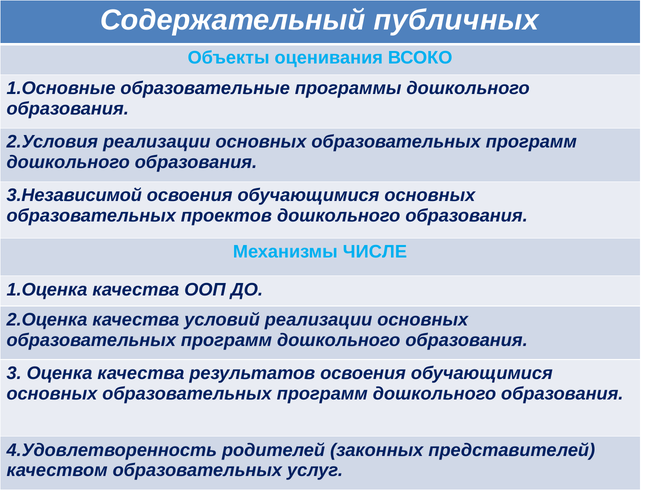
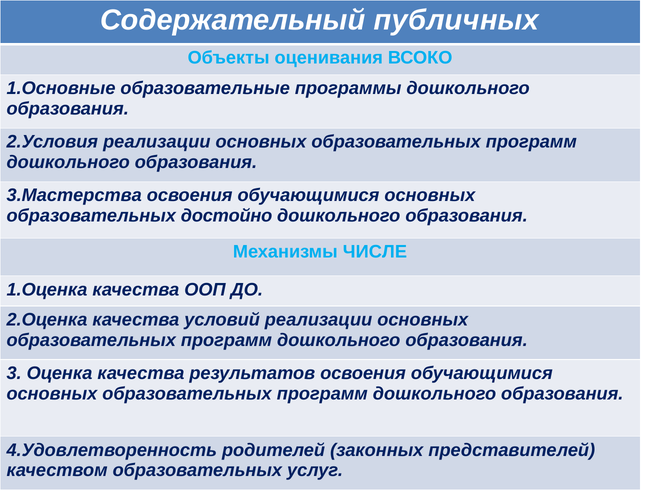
3.Независимой: 3.Независимой -> 3.Мастерства
проектов: проектов -> достойно
